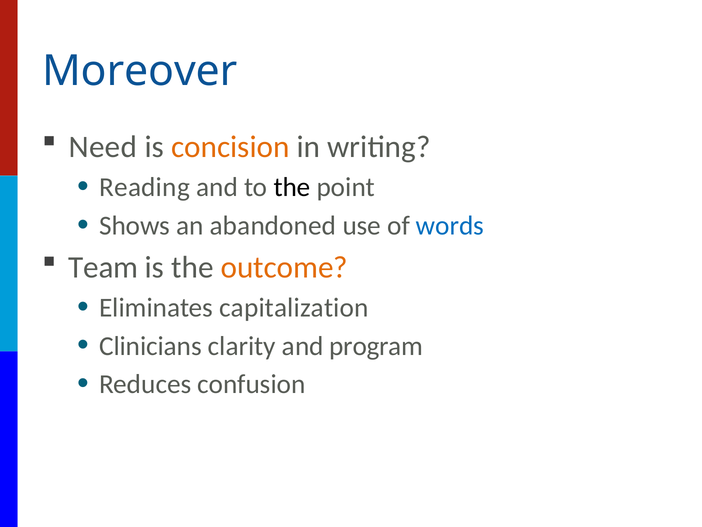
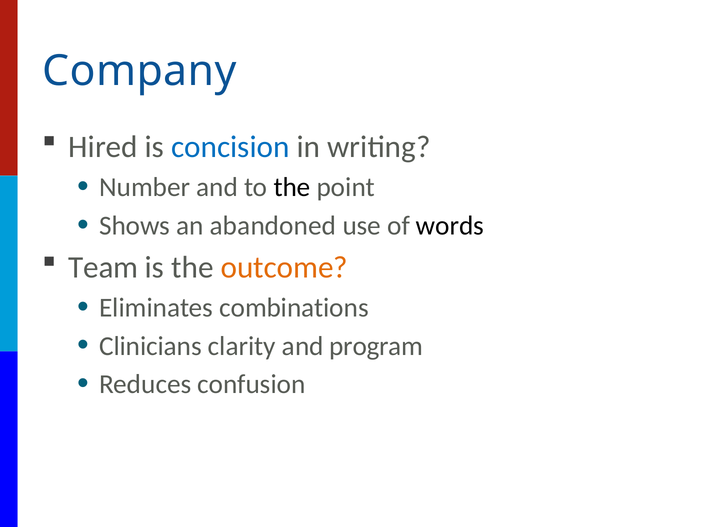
Moreover: Moreover -> Company
Need: Need -> Hired
concision colour: orange -> blue
Reading: Reading -> Number
words colour: blue -> black
capitalization: capitalization -> combinations
